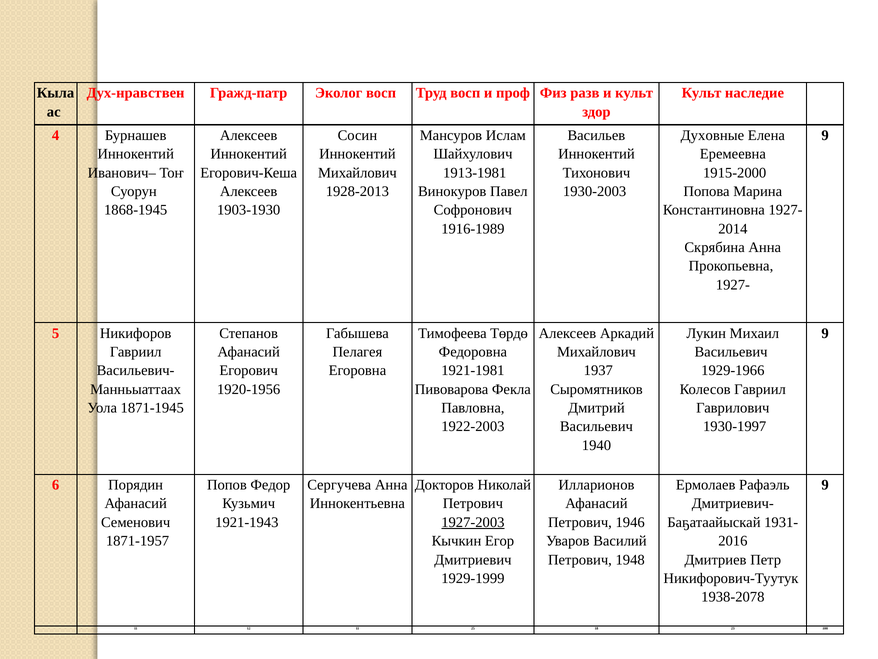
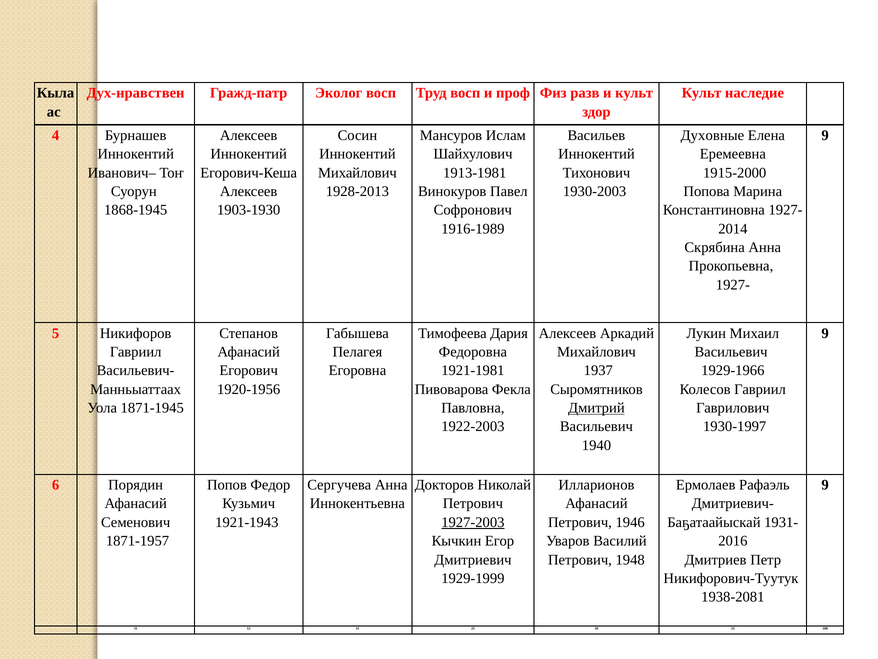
Төрдө: Төрдө -> Дария
Дмитрий underline: none -> present
1938-2078: 1938-2078 -> 1938-2081
